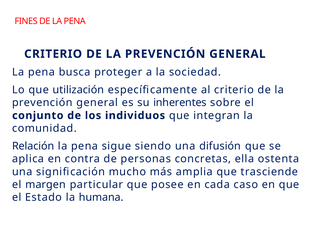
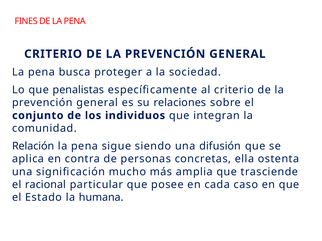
utilización: utilización -> penalistas
inherentes: inherentes -> relaciones
margen: margen -> racional
